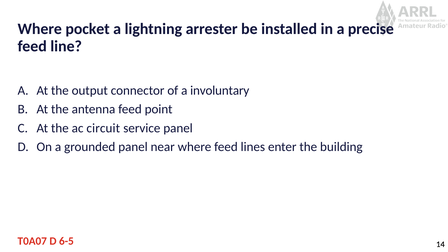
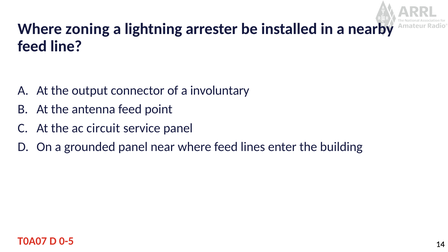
pocket: pocket -> zoning
precise: precise -> nearby
6-5: 6-5 -> 0-5
